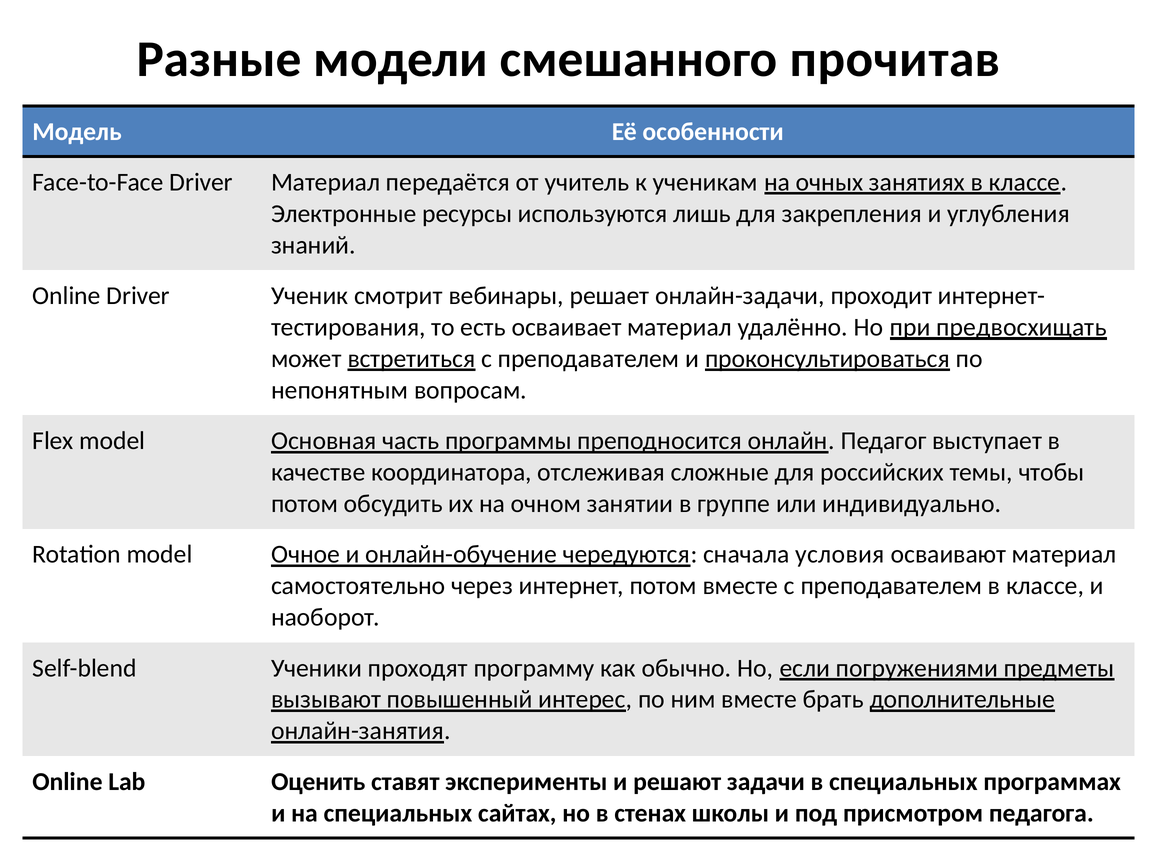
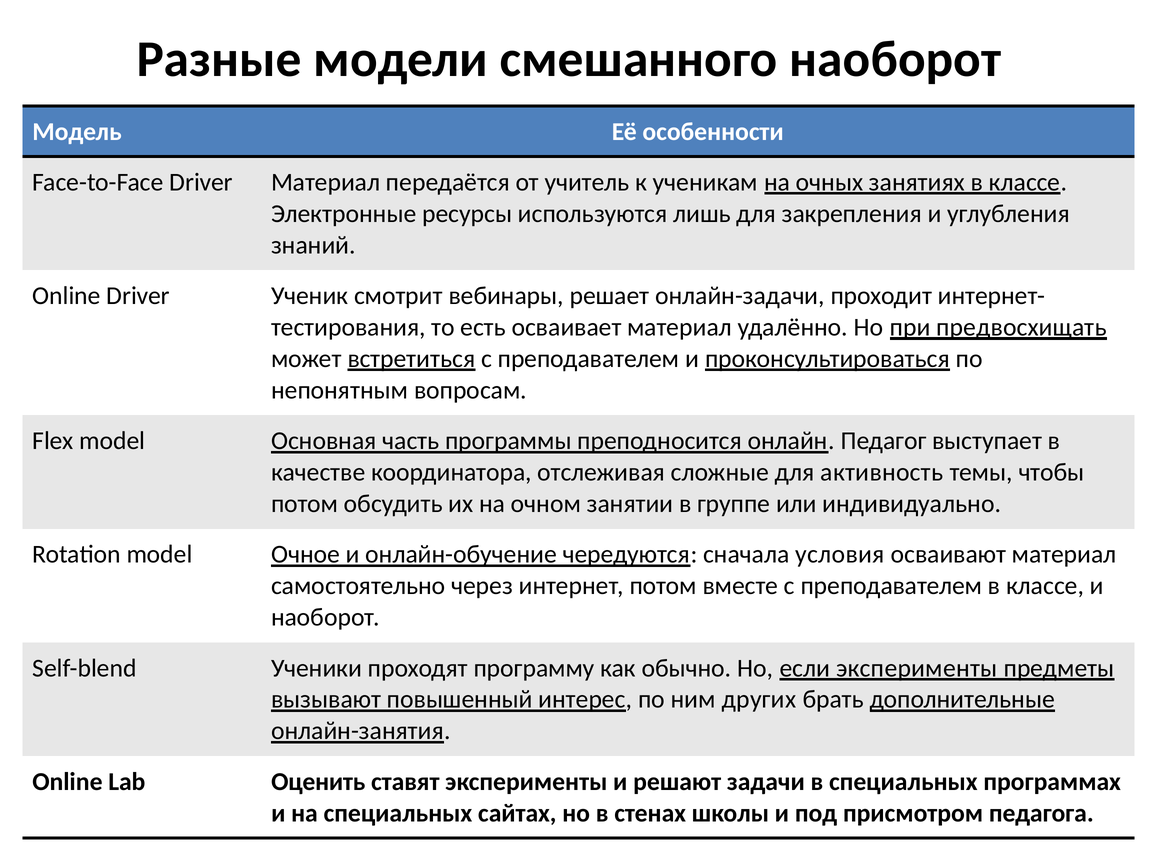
смешанного прочитав: прочитав -> наоборот
российских: российских -> активность
если погружениями: погружениями -> эксперименты
ним вместе: вместе -> других
